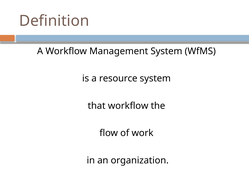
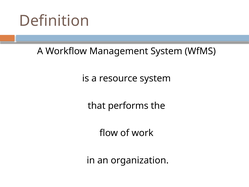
that workflow: workflow -> performs
